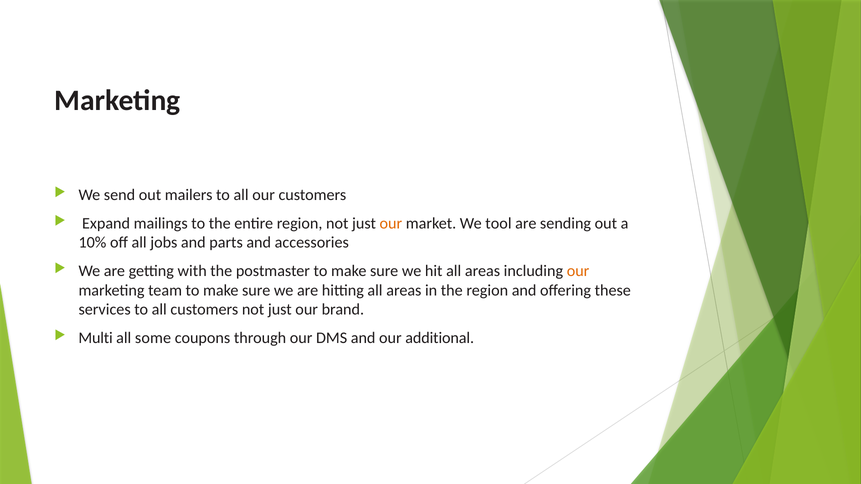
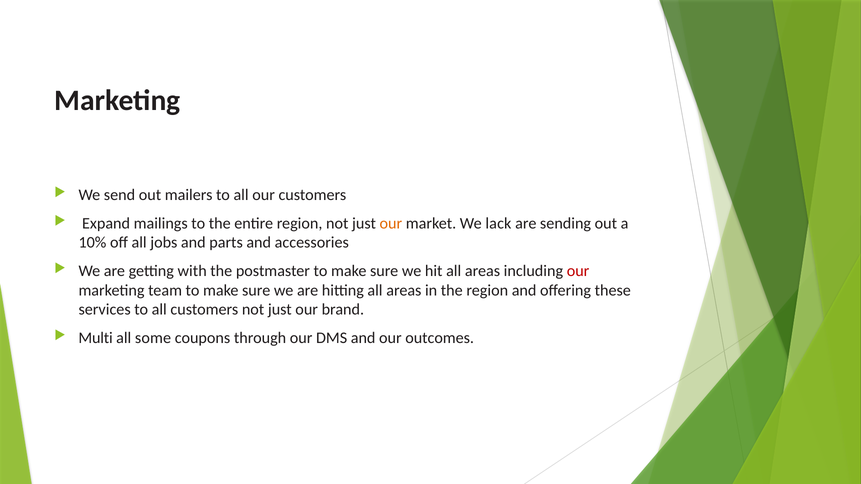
tool: tool -> lack
our at (578, 271) colour: orange -> red
additional: additional -> outcomes
